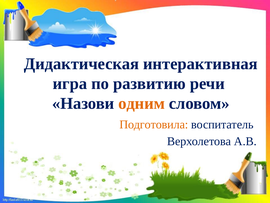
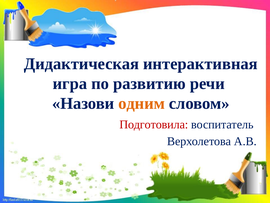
Подготовила colour: orange -> red
